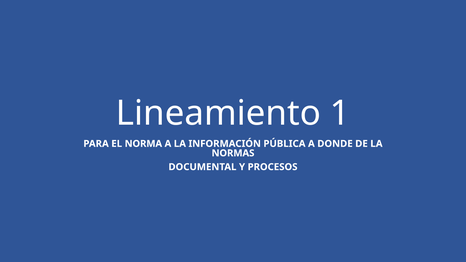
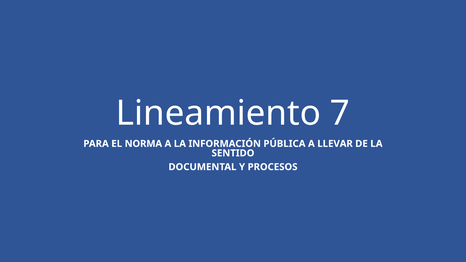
1: 1 -> 7
DONDE: DONDE -> LLEVAR
NORMAS: NORMAS -> SENTIDO
